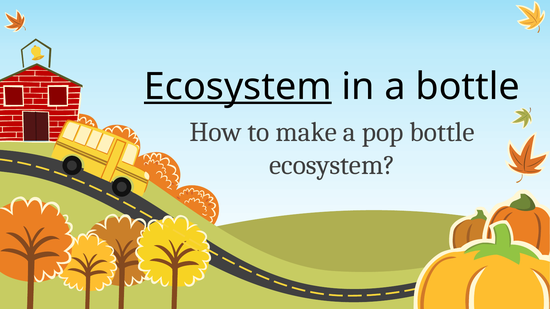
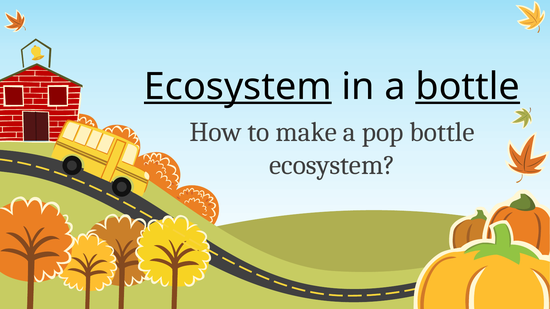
bottle at (468, 87) underline: none -> present
